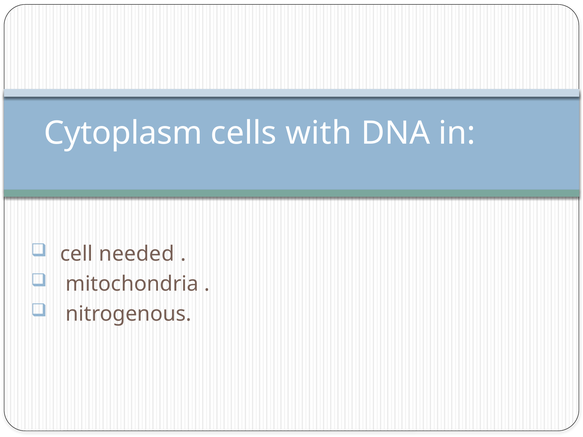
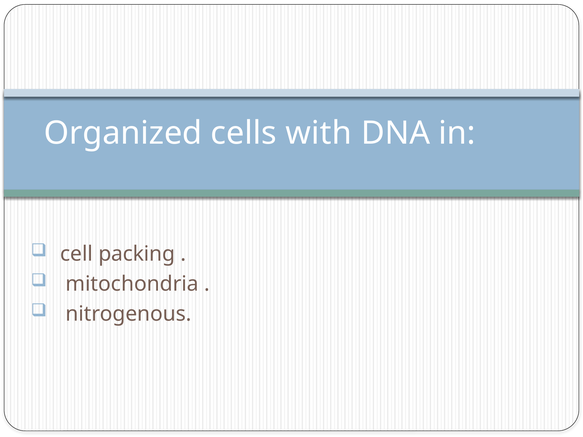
Cytoplasm: Cytoplasm -> Organized
needed: needed -> packing
